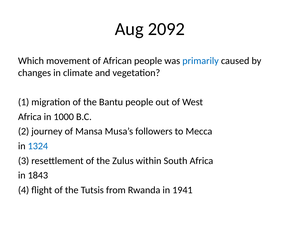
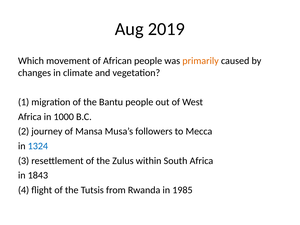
2092: 2092 -> 2019
primarily colour: blue -> orange
1941: 1941 -> 1985
